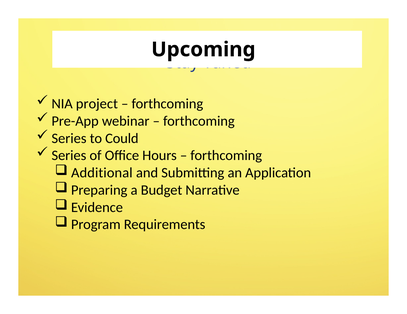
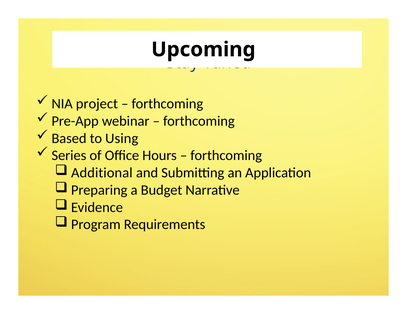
Series at (69, 139): Series -> Based
Could: Could -> Using
